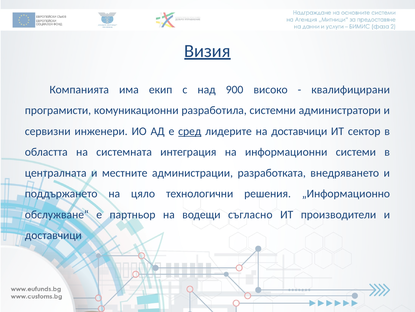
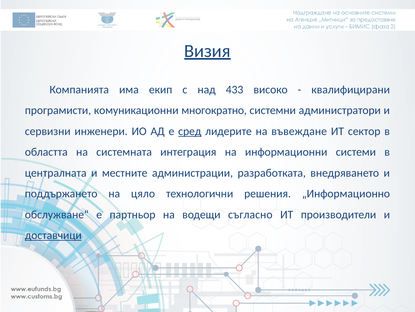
900: 900 -> 433
разработила: разработила -> многократно
на доставчици: доставчици -> въвеждане
доставчици at (53, 235) underline: none -> present
